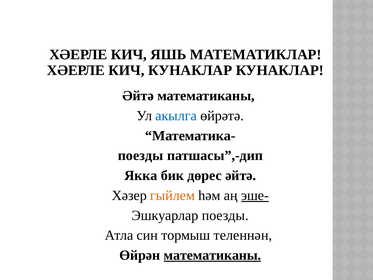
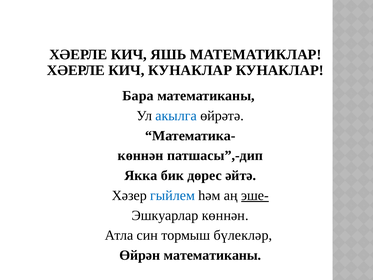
Әйтә at (138, 96): Әйтә -> Бара
поезды at (141, 155): поезды -> көннән
гыйлем colour: orange -> blue
Эшкуарлар поезды: поезды -> көннән
теленнән: теленнән -> бүлекләр
математиканы at (212, 255) underline: present -> none
